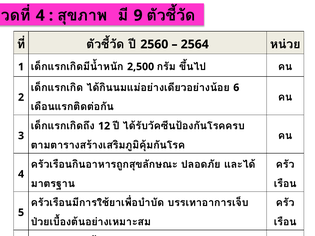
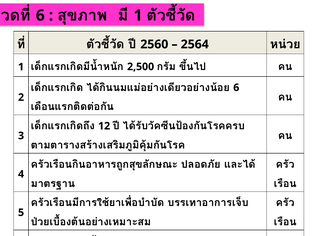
4 at (40, 15): 4 -> 6
9 at (138, 15): 9 -> 1
